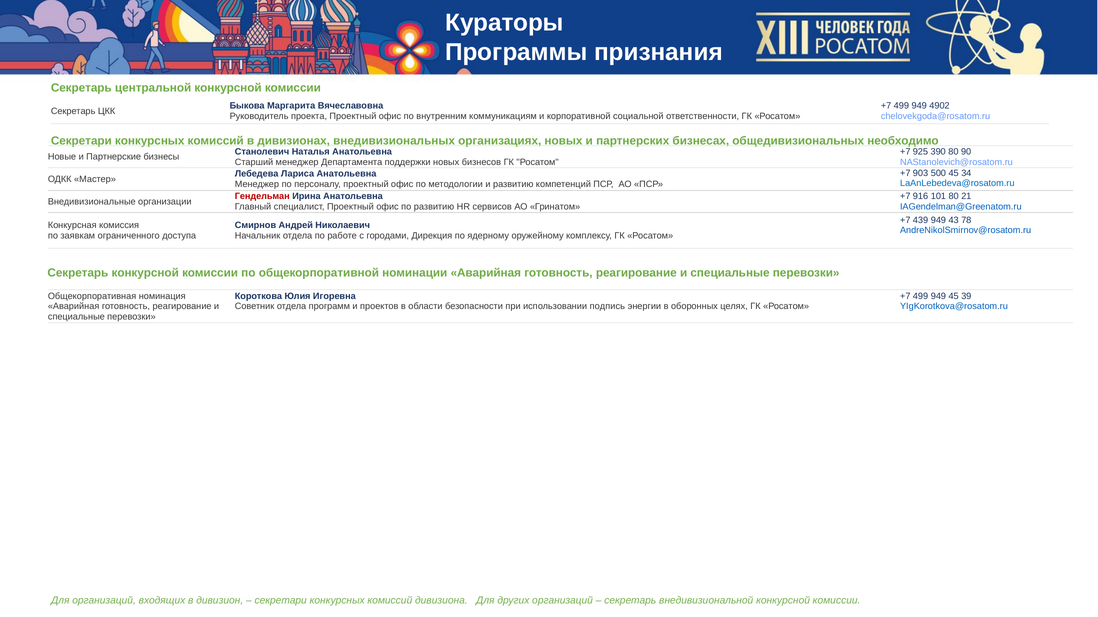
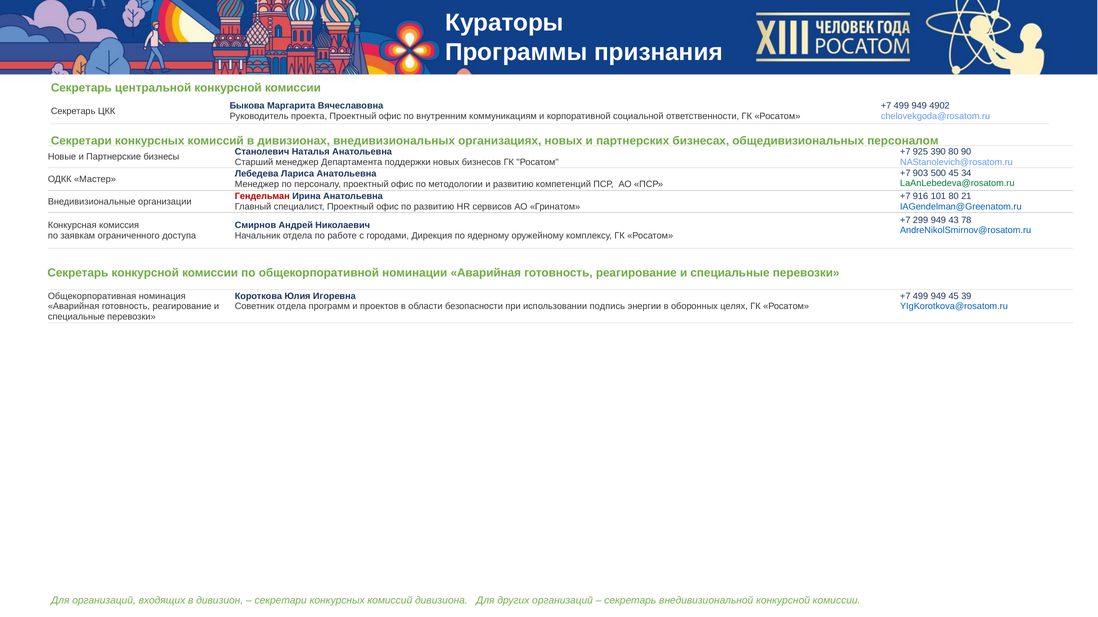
необходимо: необходимо -> персоналом
LaAnLebedeva@rosatom.ru colour: blue -> green
439: 439 -> 299
